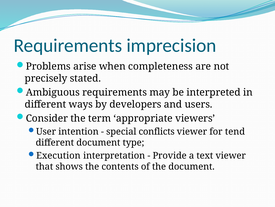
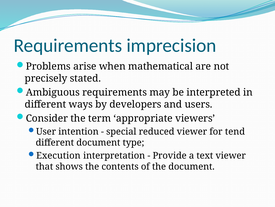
completeness: completeness -> mathematical
conflicts: conflicts -> reduced
